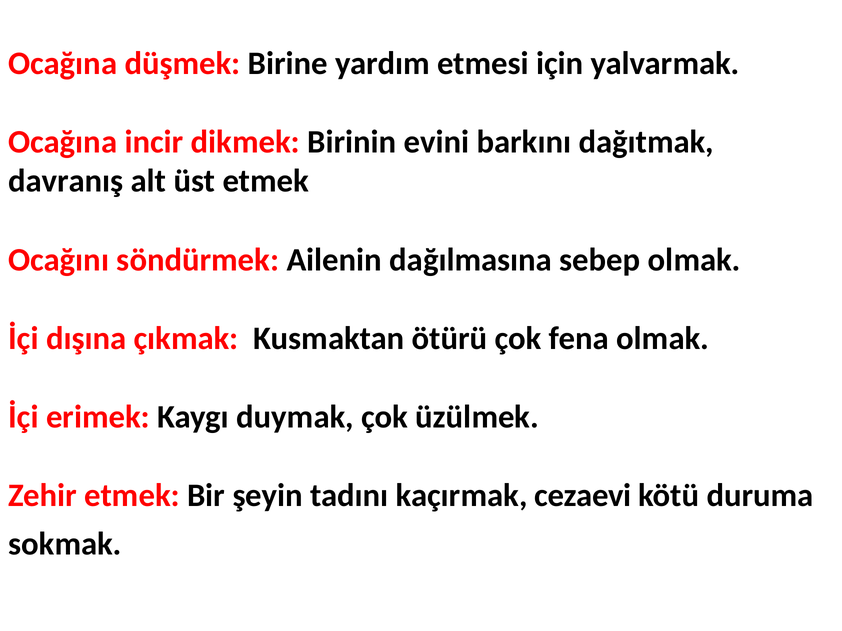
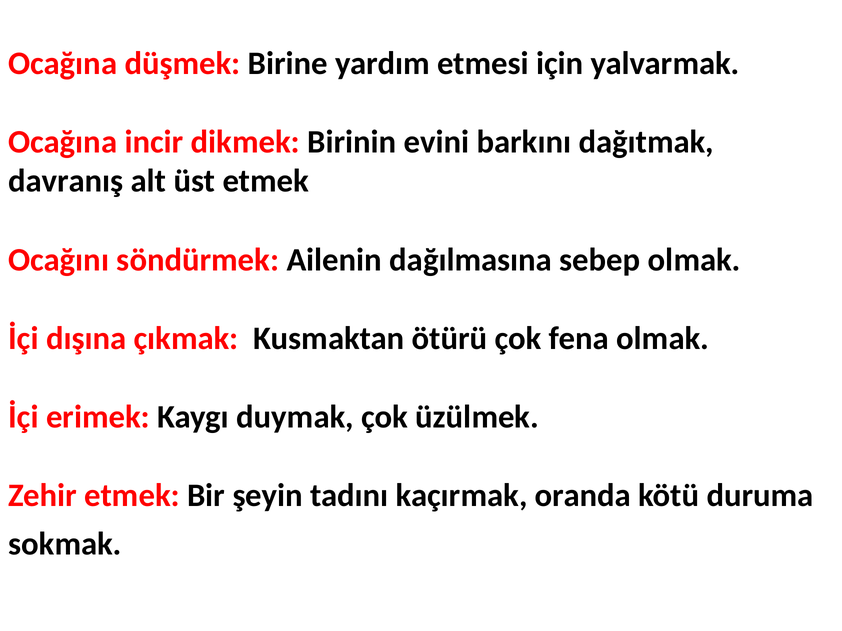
cezaevi: cezaevi -> oranda
